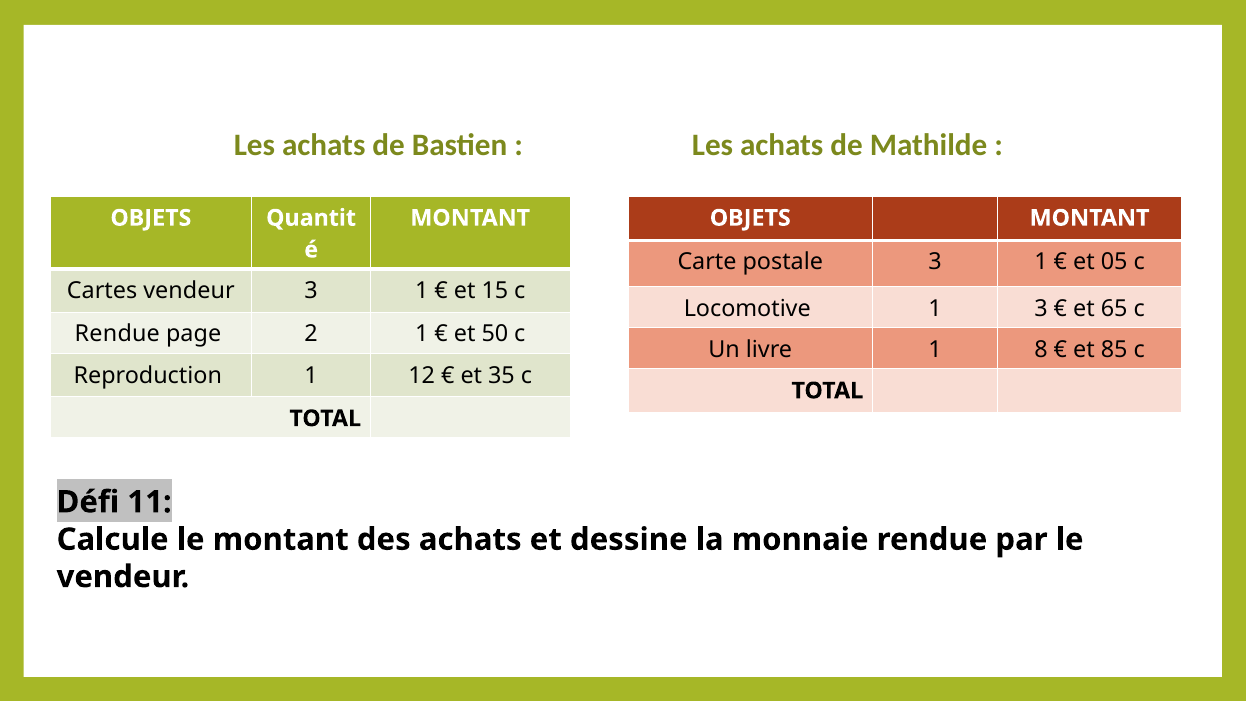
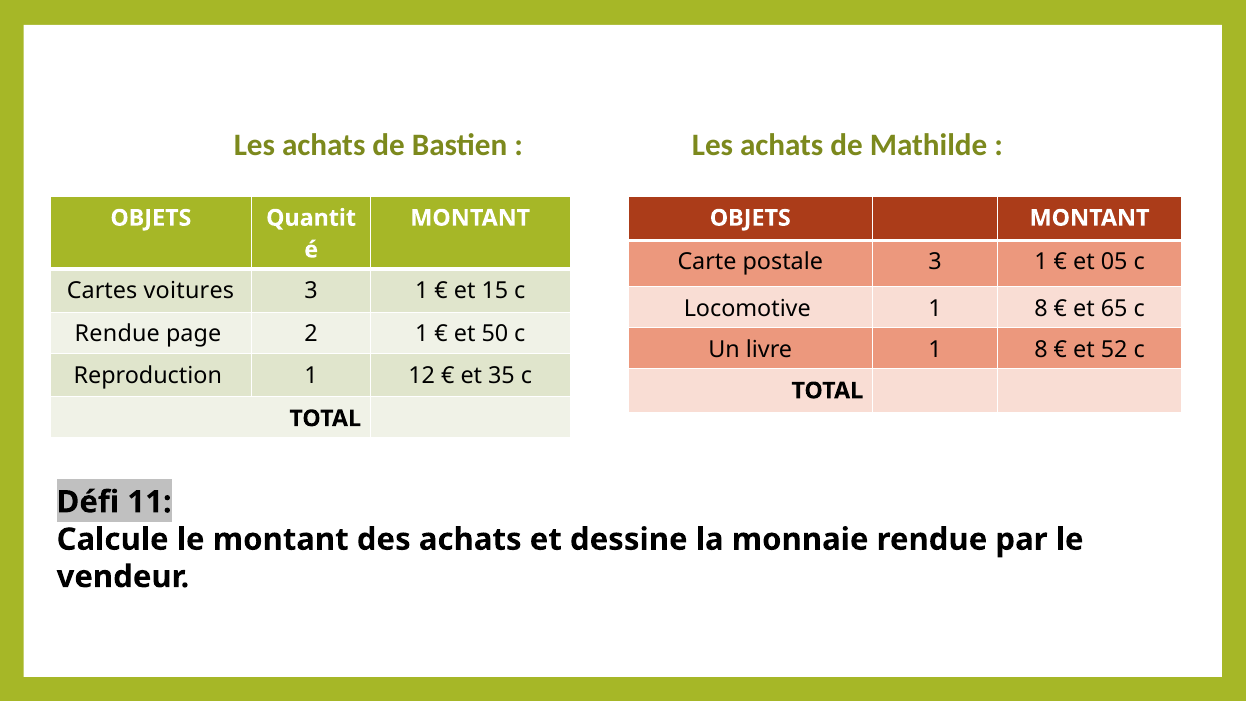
Cartes vendeur: vendeur -> voitures
Locomotive 1 3: 3 -> 8
85: 85 -> 52
